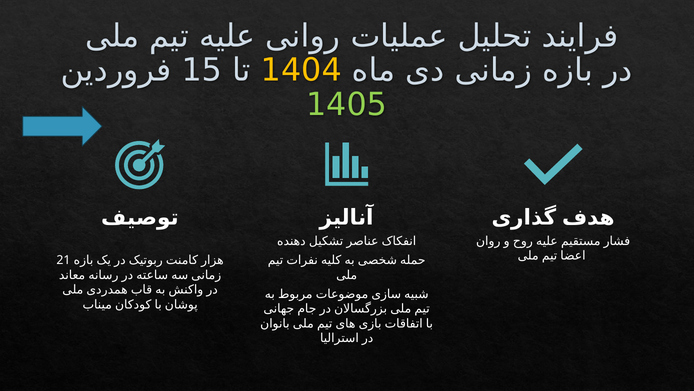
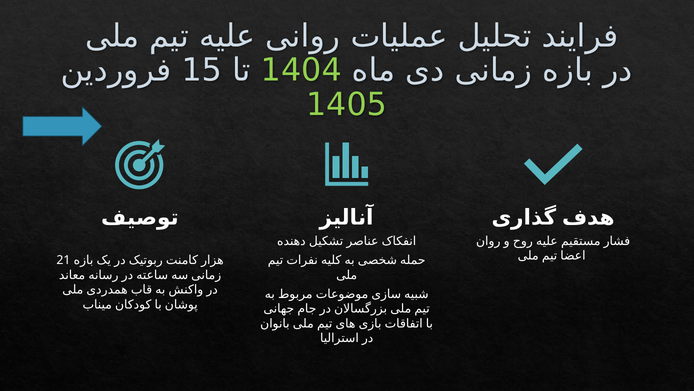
1404 colour: yellow -> light green
